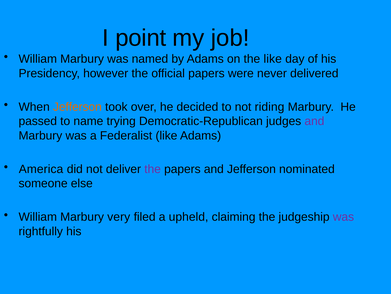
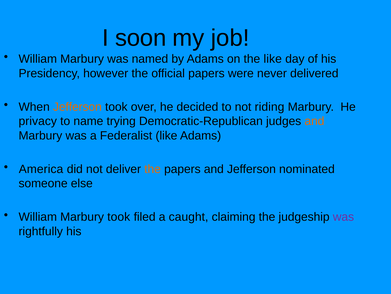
point: point -> soon
passed: passed -> privacy
and at (314, 121) colour: purple -> orange
the at (153, 169) colour: purple -> orange
Marbury very: very -> took
upheld: upheld -> caught
